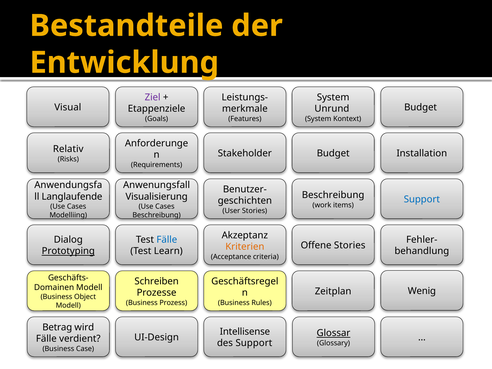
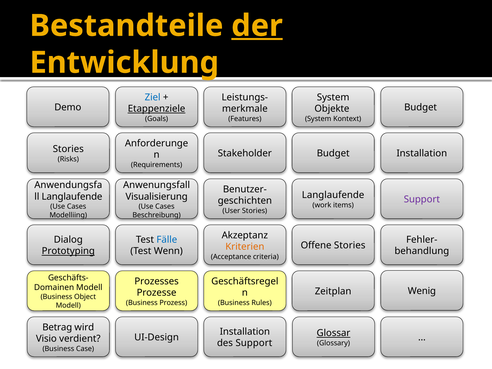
der underline: none -> present
Ziel colour: purple -> blue
Visual: Visual -> Demo
Etappenziele underline: none -> present
Unrund: Unrund -> Objekte
Relativ at (68, 149): Relativ -> Stories
Beschreibung at (333, 195): Beschreibung -> Langlaufende
Support at (422, 199) colour: blue -> purple
Learn: Learn -> Wenn
Schreiben: Schreiben -> Prozesses
Intellisense at (245, 332): Intellisense -> Installation
Fälle at (46, 339): Fälle -> Visio
